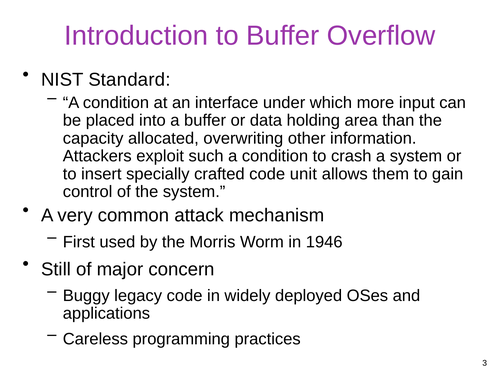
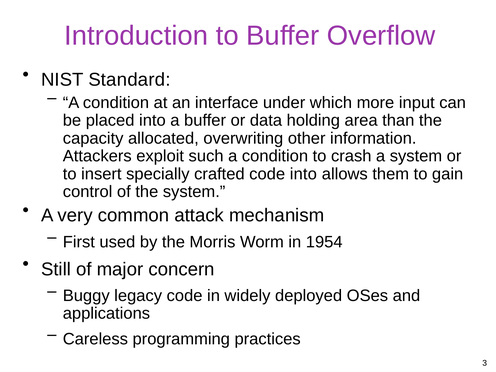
code unit: unit -> into
1946: 1946 -> 1954
